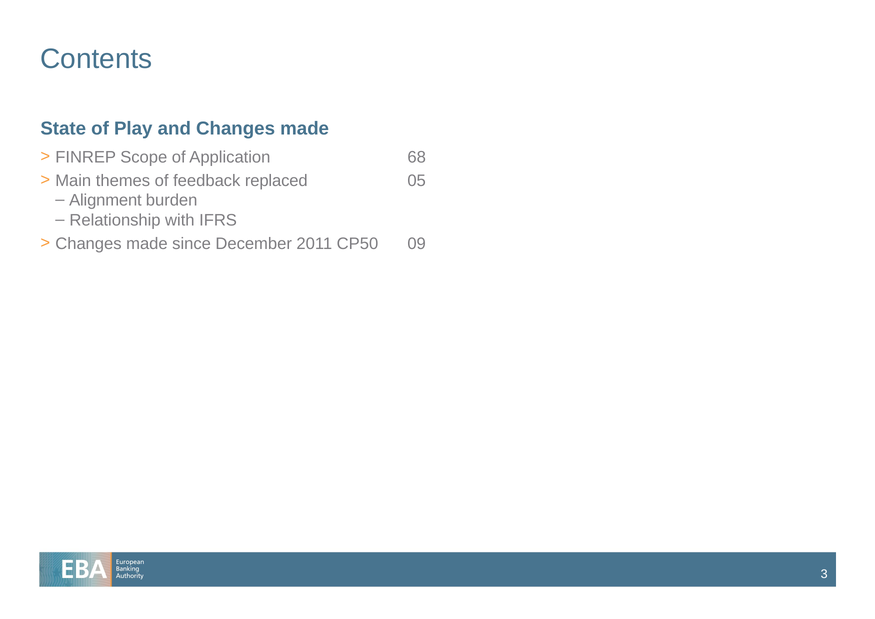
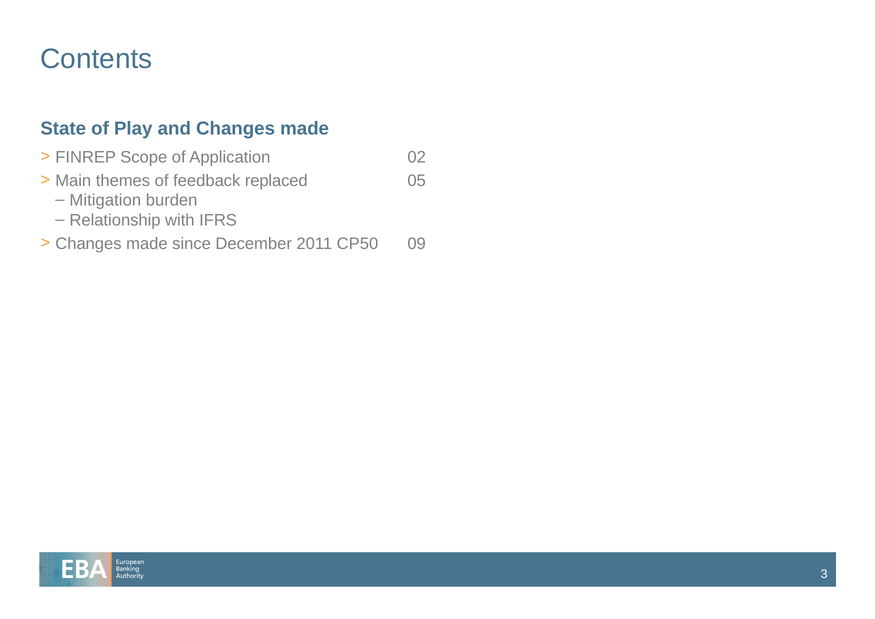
68: 68 -> 02
Alignment: Alignment -> Mitigation
